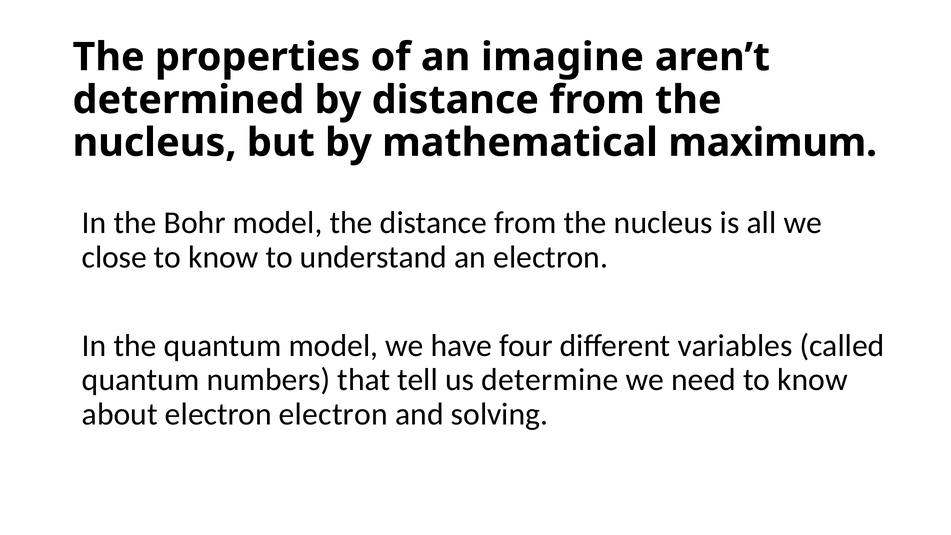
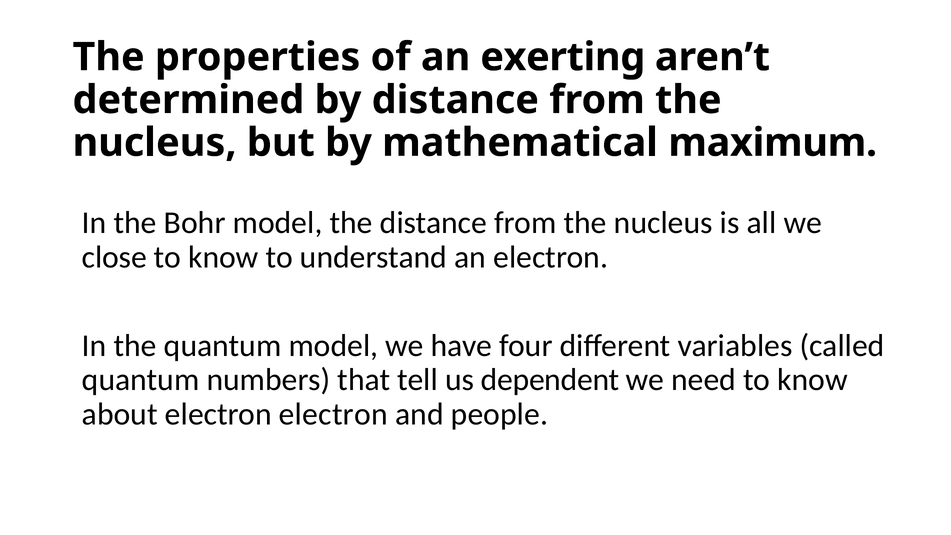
imagine: imagine -> exerting
determine: determine -> dependent
solving: solving -> people
